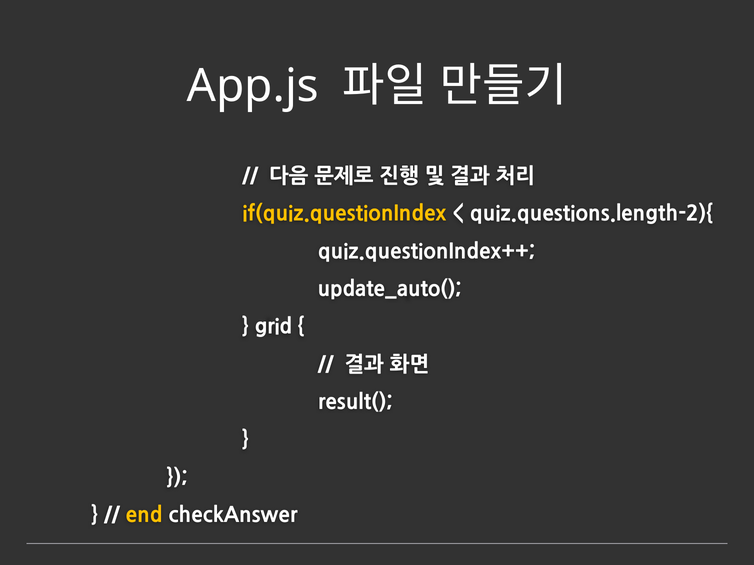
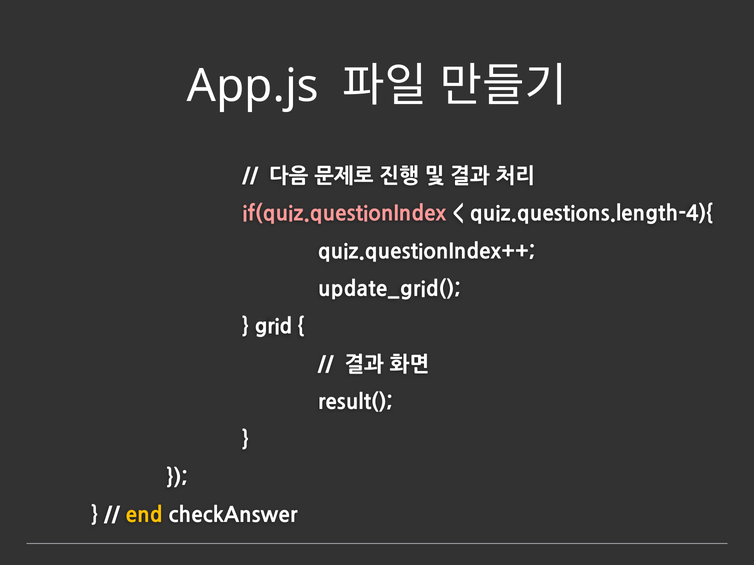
if(quiz.questionIndex colour: yellow -> pink
quiz.questions.length-2){: quiz.questions.length-2){ -> quiz.questions.length-4){
update_auto(: update_auto( -> update_grid(
